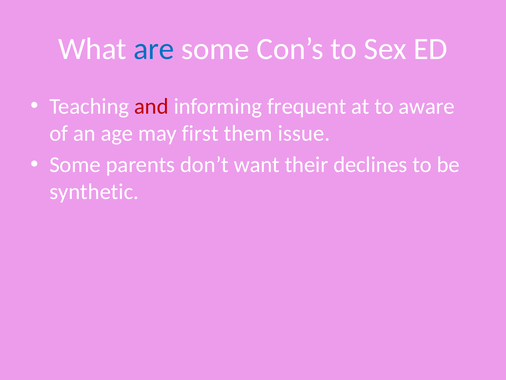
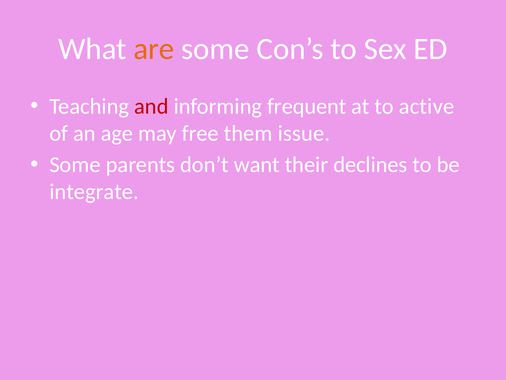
are colour: blue -> orange
aware: aware -> active
first: first -> free
synthetic: synthetic -> integrate
